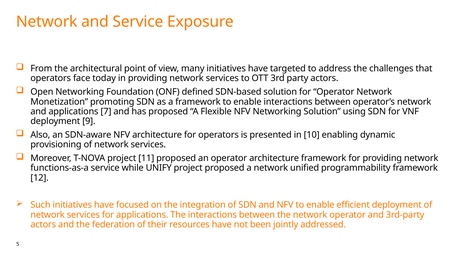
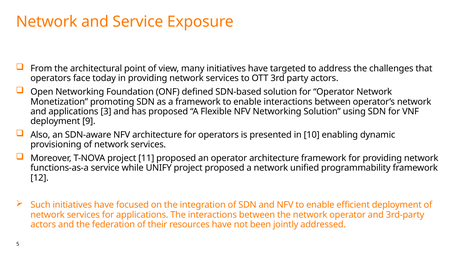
7: 7 -> 3
